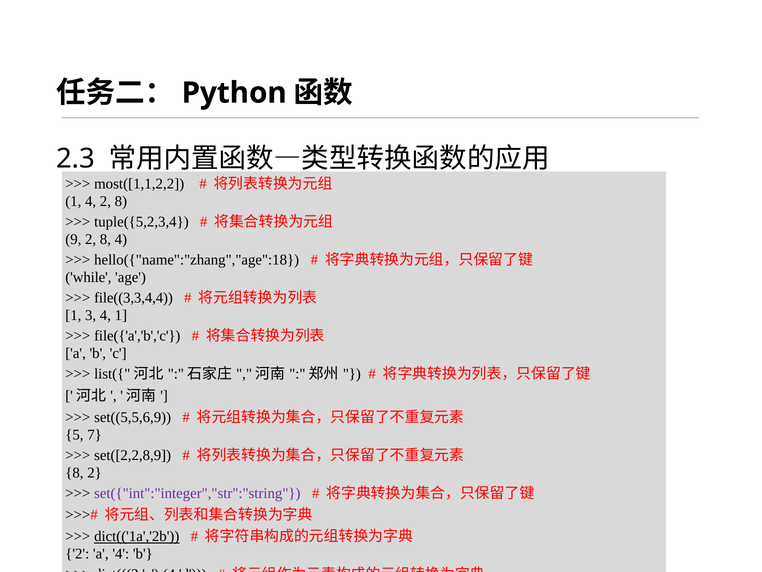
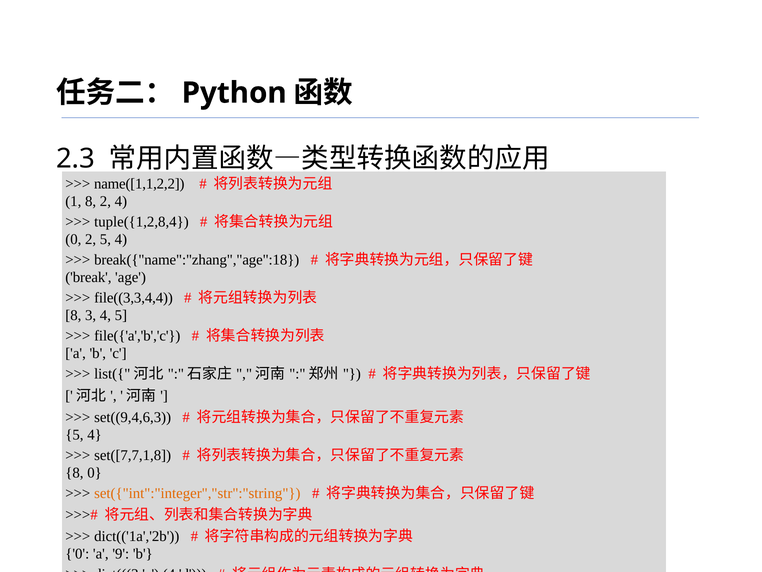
most([1,1,2,2: most([1,1,2,2 -> name([1,1,2,2
1 4: 4 -> 8
8 at (121, 201): 8 -> 4
tuple({5,2,3,4: tuple({5,2,3,4 -> tuple({1,2,8,4
9 at (73, 239): 9 -> 0
8 at (105, 239): 8 -> 5
hello({"name":"zhang","age":18: hello({"name":"zhang","age":18 -> break({"name":"zhang","age":18
while: while -> break
1 at (73, 315): 1 -> 8
4 1: 1 -> 5
set((5,5,6,9: set((5,5,6,9 -> set((9,4,6,3
7 at (95, 434): 7 -> 4
set([2,2,8,9: set([2,2,8,9 -> set([7,7,1,8
8 2: 2 -> 0
set({"int":"integer","str":"string colour: purple -> orange
dict(('1a','2b underline: present -> none
2 at (77, 554): 2 -> 0
a 4: 4 -> 9
